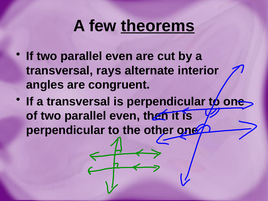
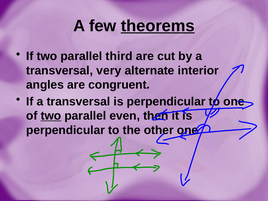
If two parallel even: even -> third
rays: rays -> very
two at (51, 116) underline: none -> present
